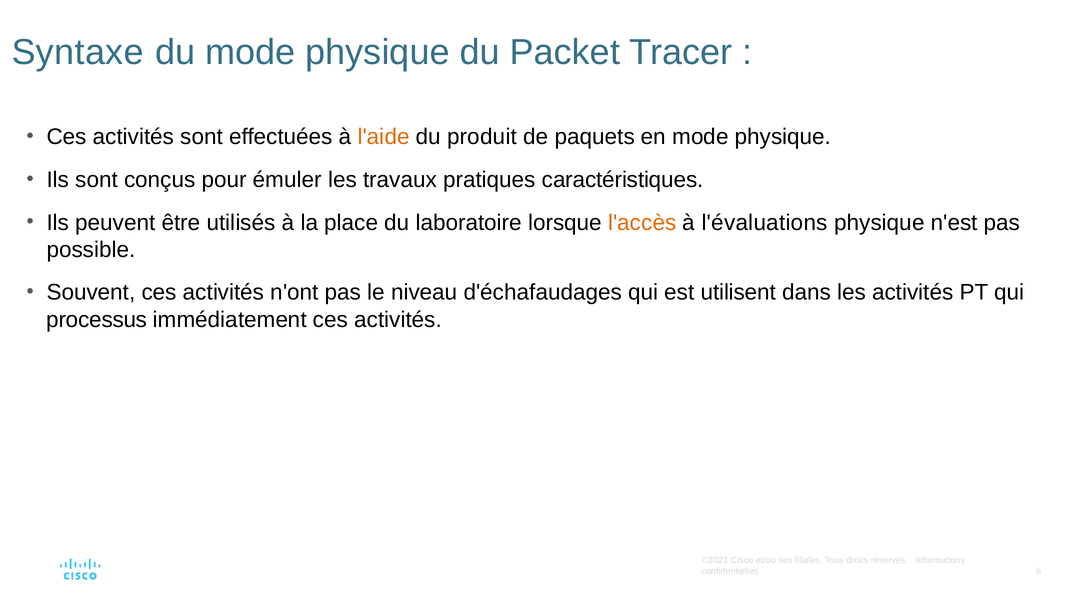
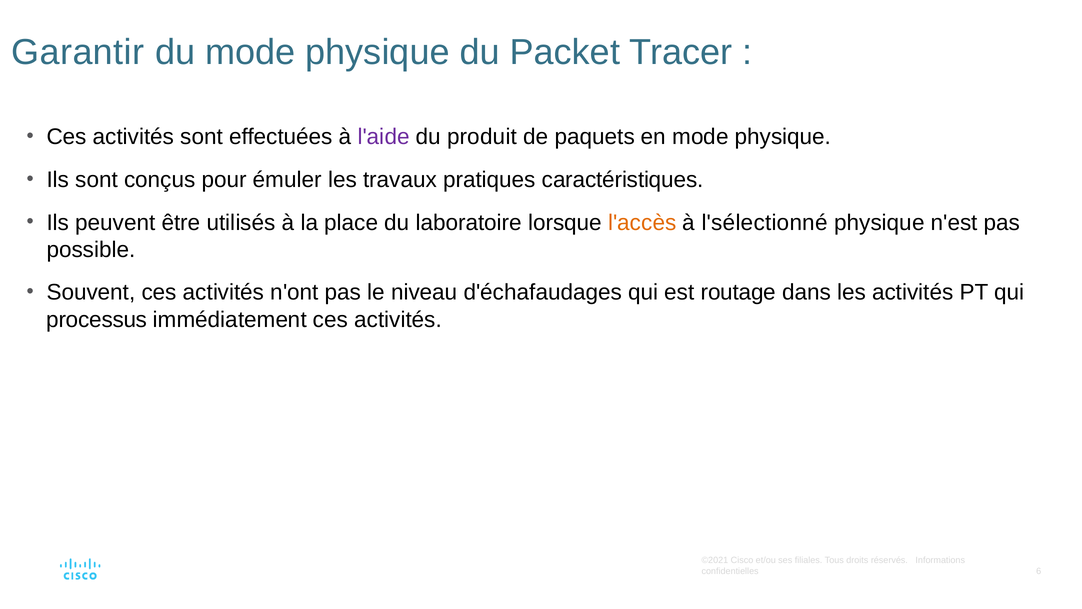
Syntaxe: Syntaxe -> Garantir
l'aide colour: orange -> purple
l'évaluations: l'évaluations -> l'sélectionné
utilisent: utilisent -> routage
